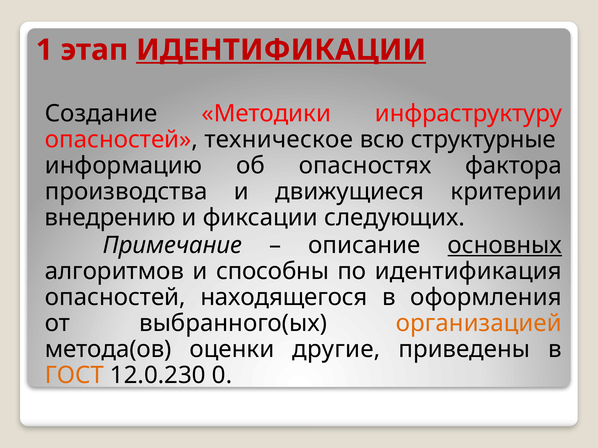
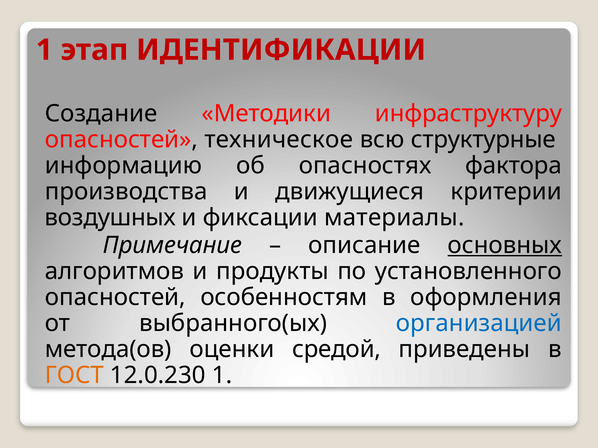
ИДЕНТИФИКАЦИИ underline: present -> none
внедрению: внедрению -> воздушных
следующих: следующих -> материалы
способны: способны -> продукты
идентификация: идентификация -> установленного
находящегося: находящегося -> особенностям
организацией colour: orange -> blue
другие: другие -> средой
12.0.230 0: 0 -> 1
